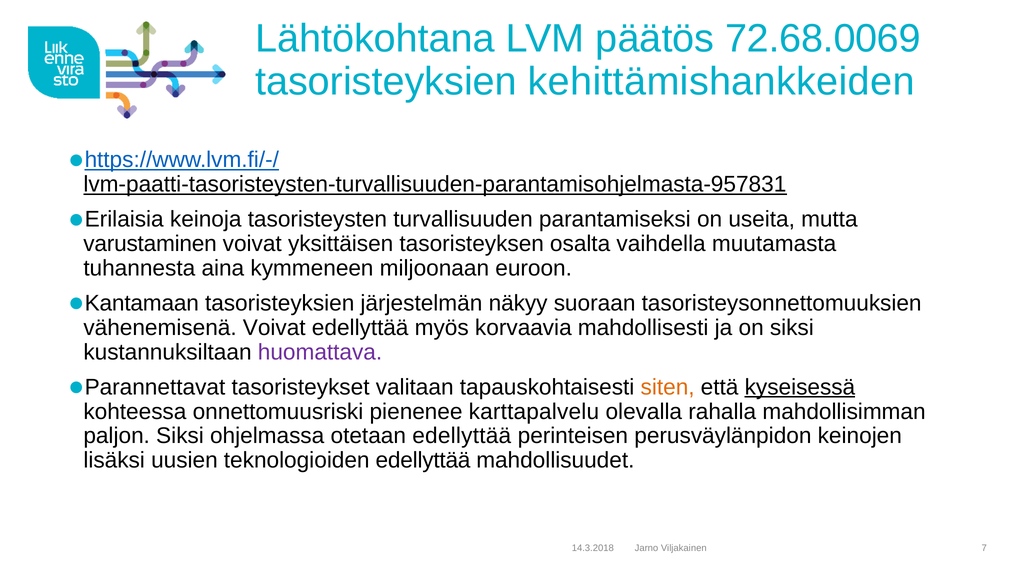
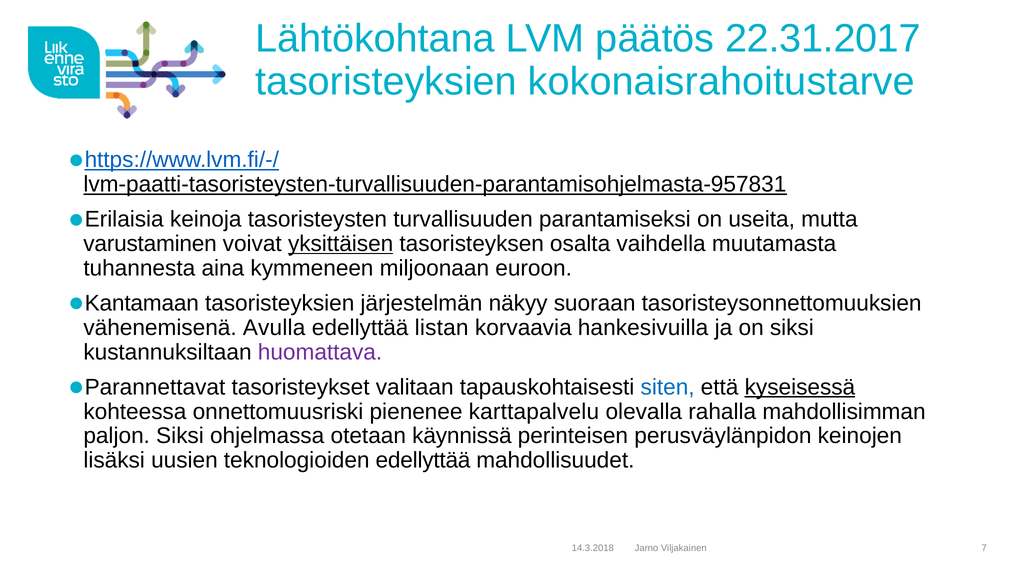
72.68.0069: 72.68.0069 -> 22.31.2017
kehittämishankkeiden: kehittämishankkeiden -> kokonaisrahoitustarve
yksittäisen underline: none -> present
vähenemisenä Voivat: Voivat -> Avulla
myös: myös -> listan
mahdollisesti: mahdollisesti -> hankesivuilla
siten colour: orange -> blue
otetaan edellyttää: edellyttää -> käynnissä
